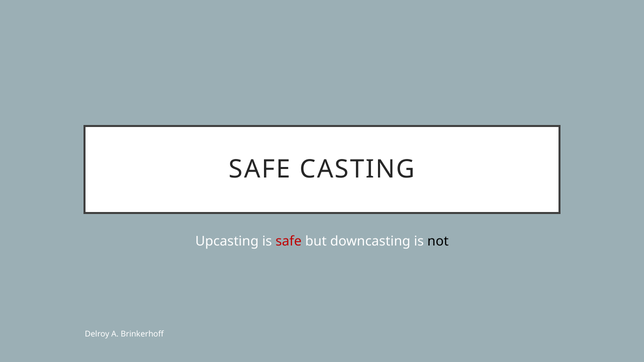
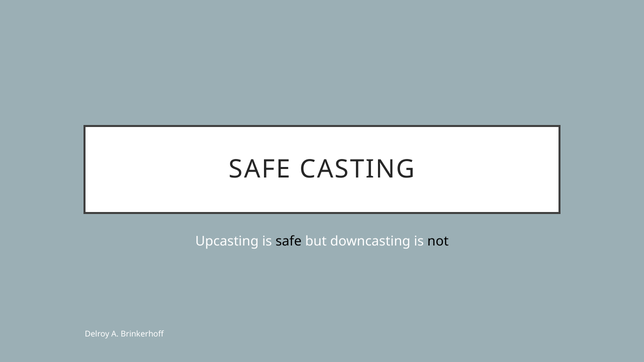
safe at (289, 241) colour: red -> black
